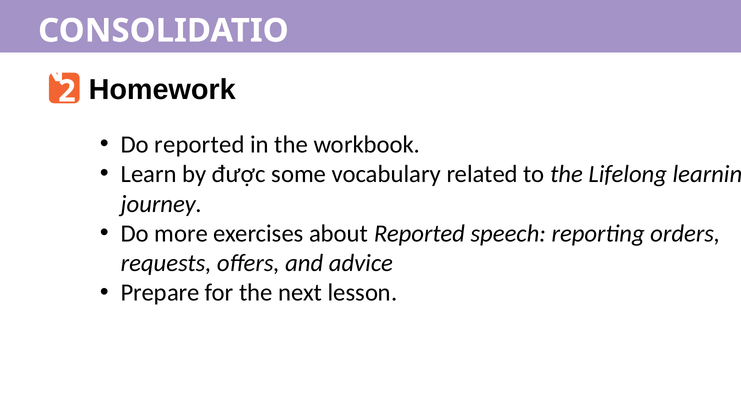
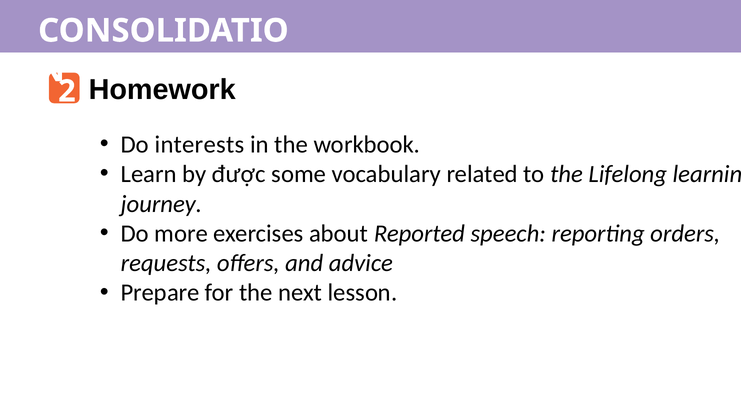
Do reported: reported -> interests
